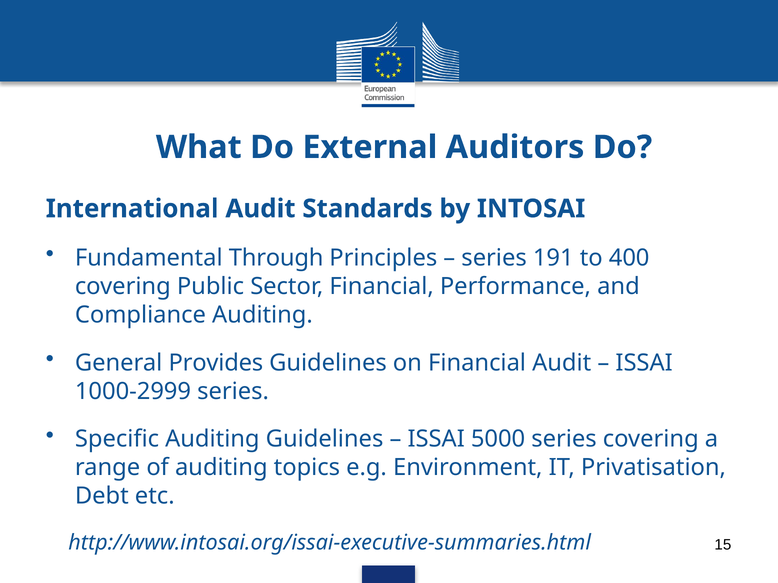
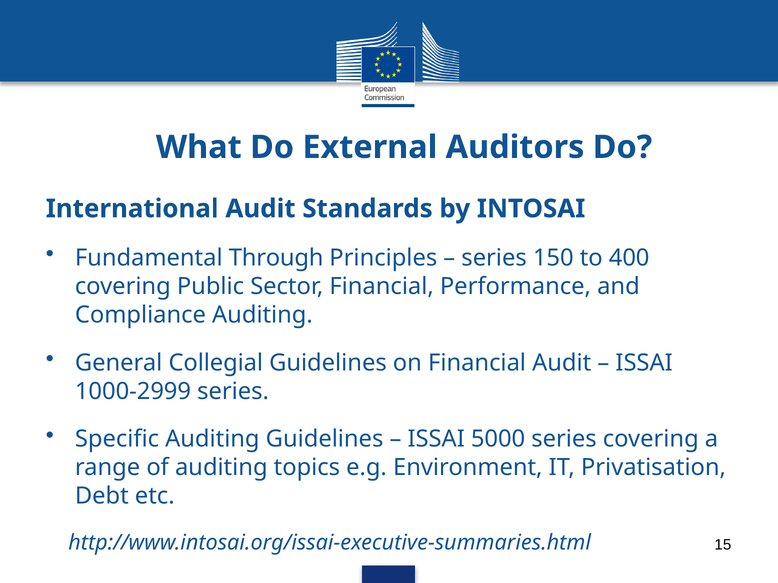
191: 191 -> 150
Provides: Provides -> Collegial
